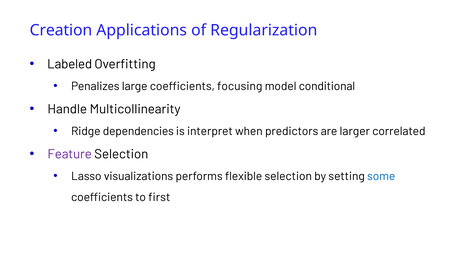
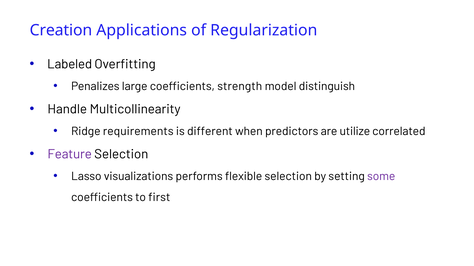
focusing: focusing -> strength
conditional: conditional -> distinguish
dependencies: dependencies -> requirements
interpret: interpret -> different
larger: larger -> utilize
some colour: blue -> purple
